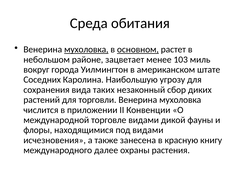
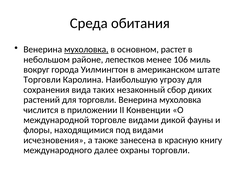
основном underline: present -> none
зацветает: зацветает -> лепестков
103: 103 -> 106
Соседних at (42, 80): Соседних -> Торговли
охраны растения: растения -> торговли
